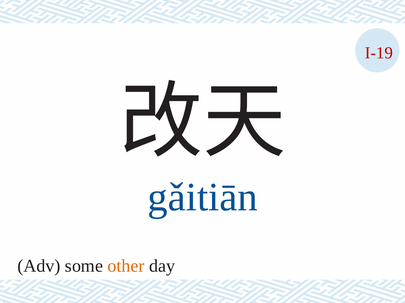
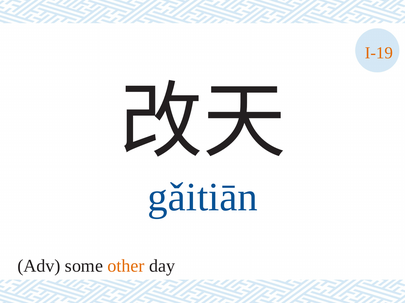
I-19 colour: red -> orange
